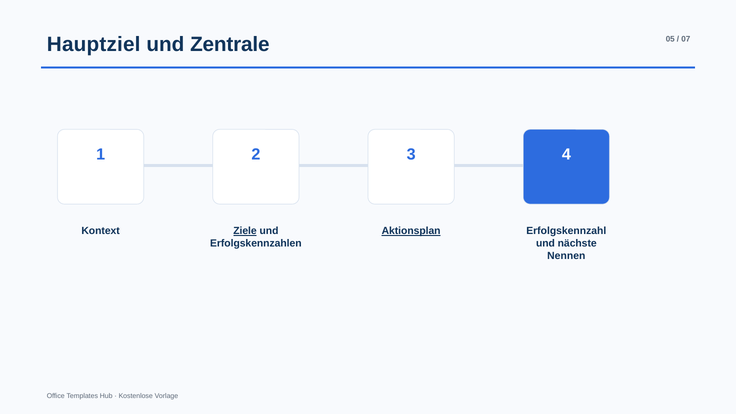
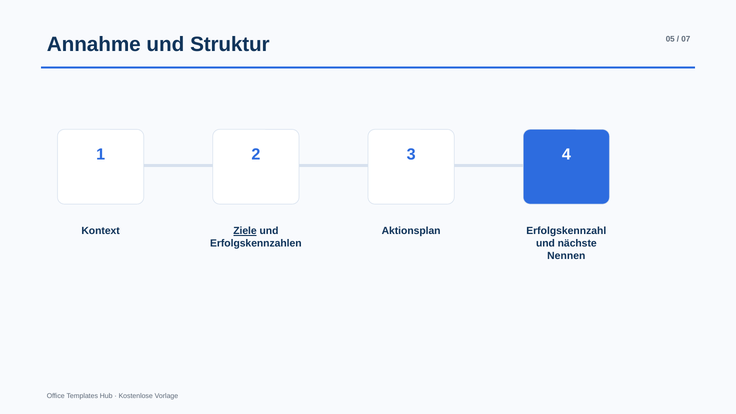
Hauptziel: Hauptziel -> Annahme
Zentrale: Zentrale -> Struktur
Aktionsplan underline: present -> none
